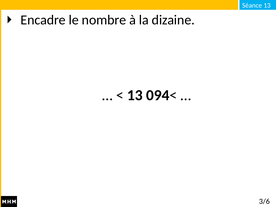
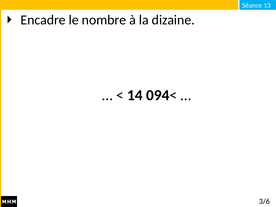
13 at (135, 95): 13 -> 14
